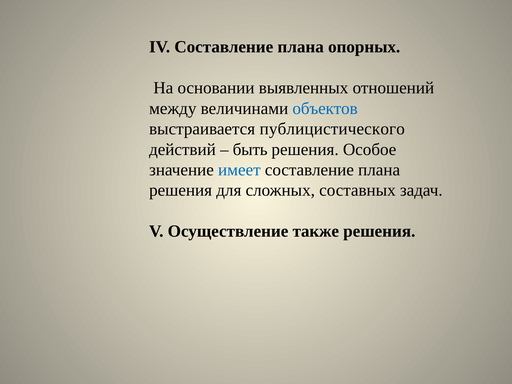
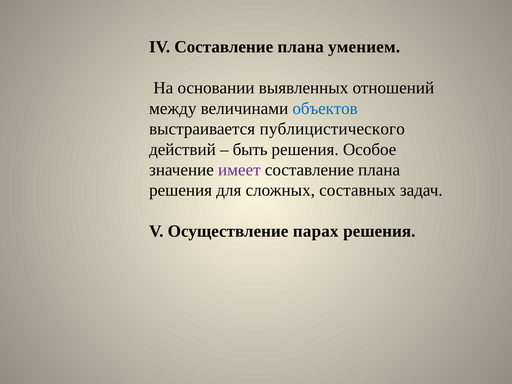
опорных: опорных -> умением
имеет colour: blue -> purple
также: также -> парах
